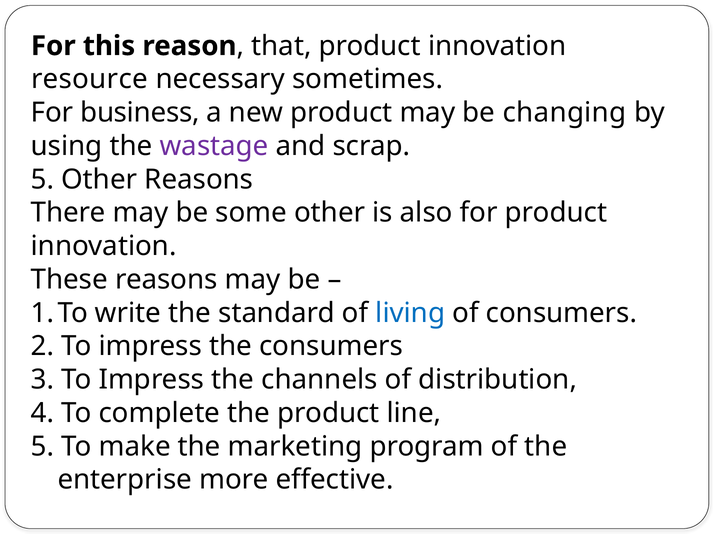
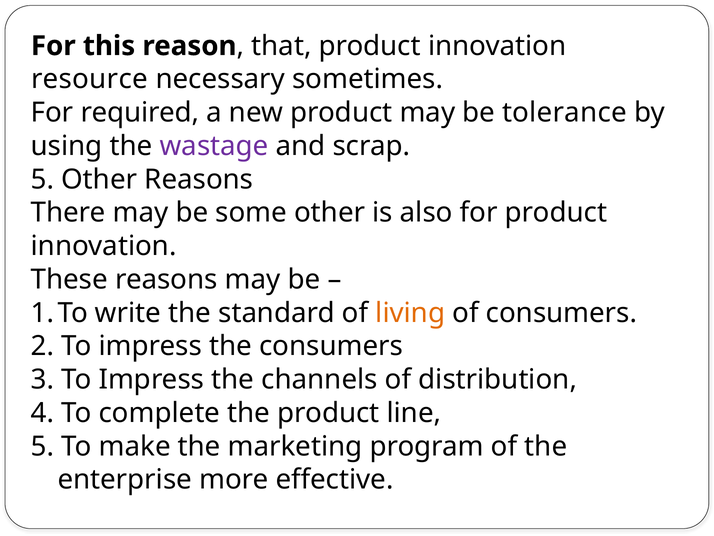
business: business -> required
changing: changing -> tolerance
living colour: blue -> orange
